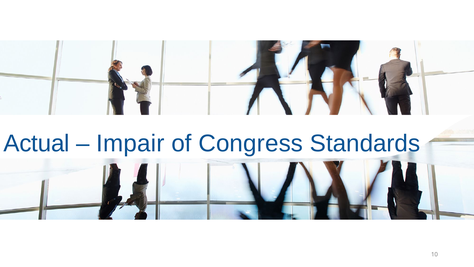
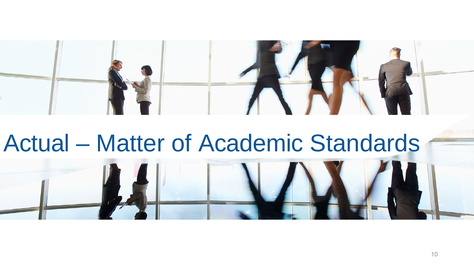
Impair: Impair -> Matter
Congress: Congress -> Academic
